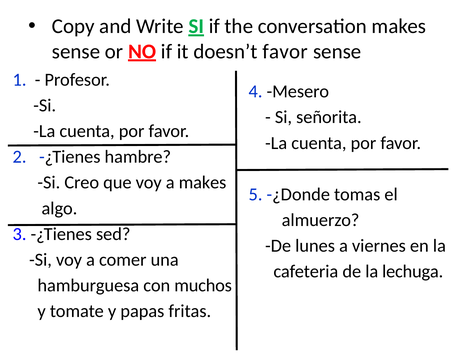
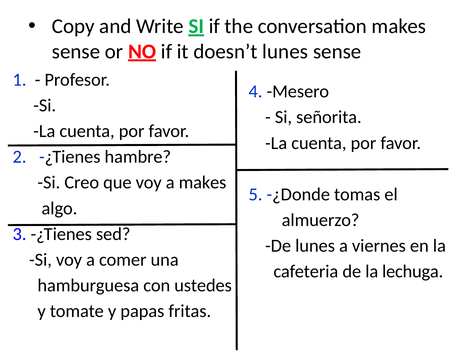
doesn’t favor: favor -> lunes
muchos: muchos -> ustedes
